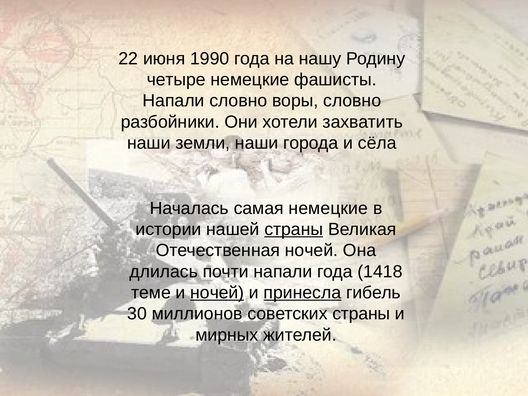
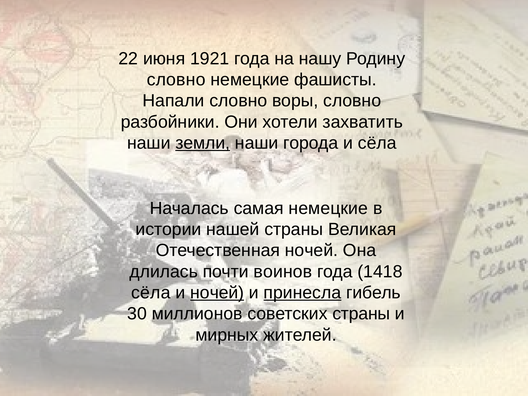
1990: 1990 -> 1921
четыре at (176, 80): четыре -> словно
земли underline: none -> present
страны at (294, 229) underline: present -> none
почти напали: напали -> воинов
теме at (151, 293): теме -> сёла
